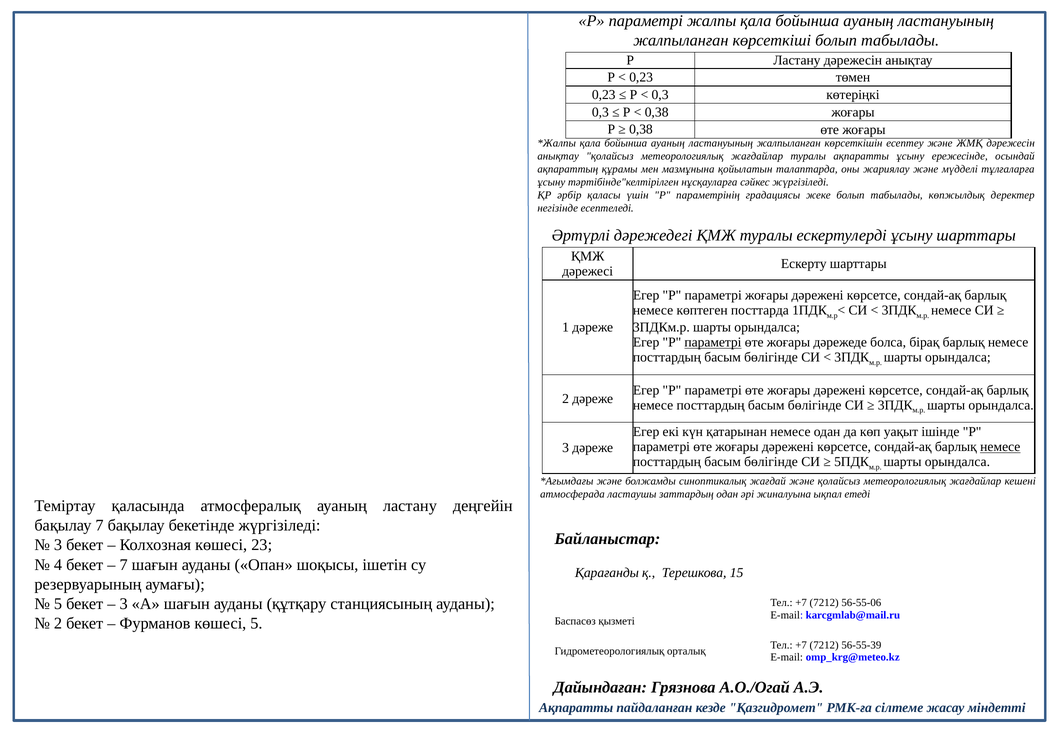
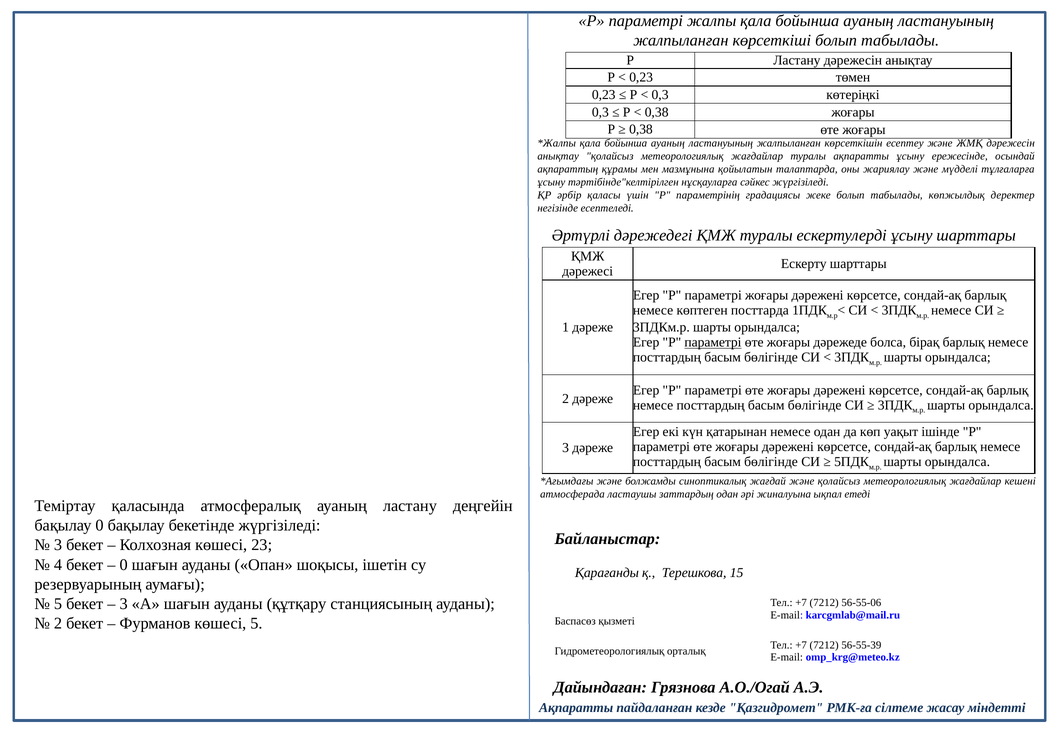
немесе at (1000, 447) underline: present -> none
бақылау 7: 7 -> 0
7 at (124, 565): 7 -> 0
